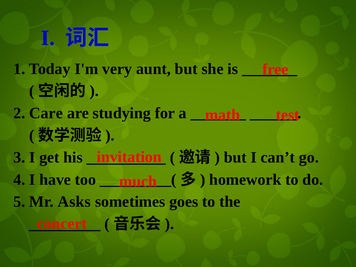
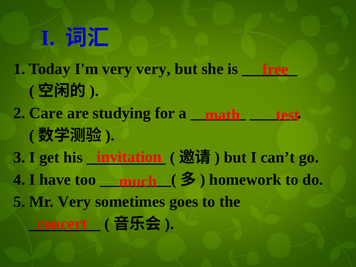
very aunt: aunt -> very
Mr Asks: Asks -> Very
